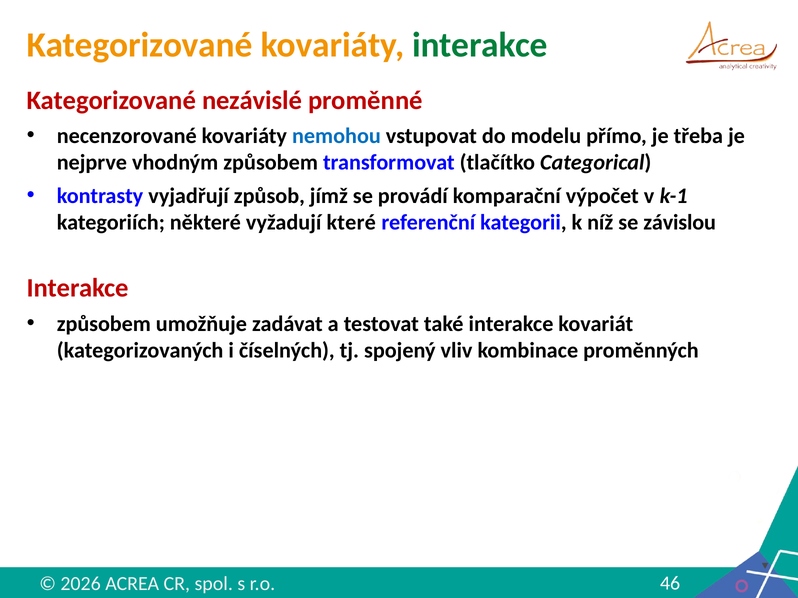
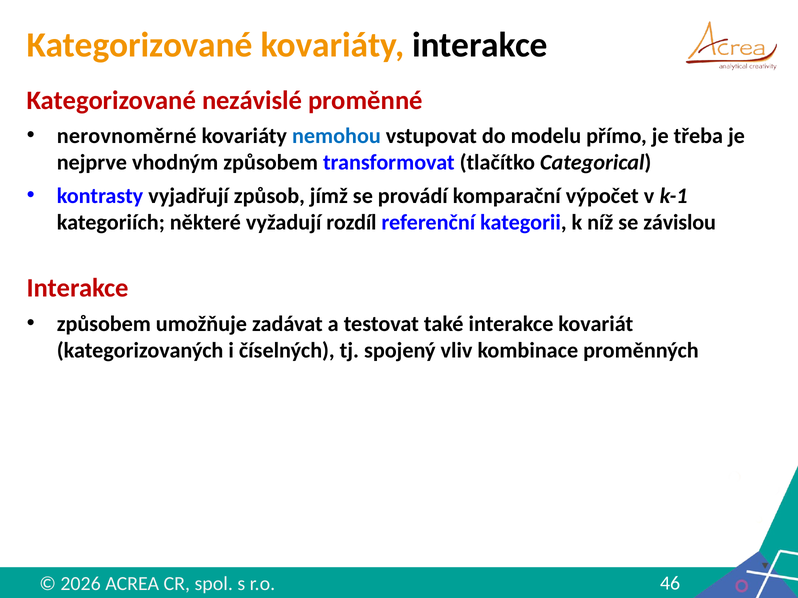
interakce at (480, 45) colour: green -> black
necenzorované: necenzorované -> nerovnoměrné
které: které -> rozdíl
